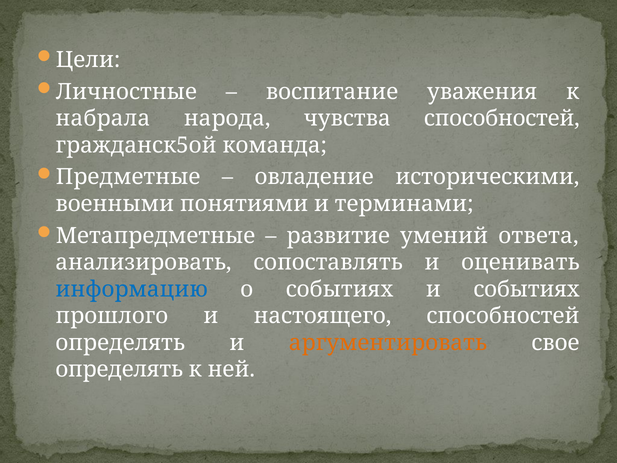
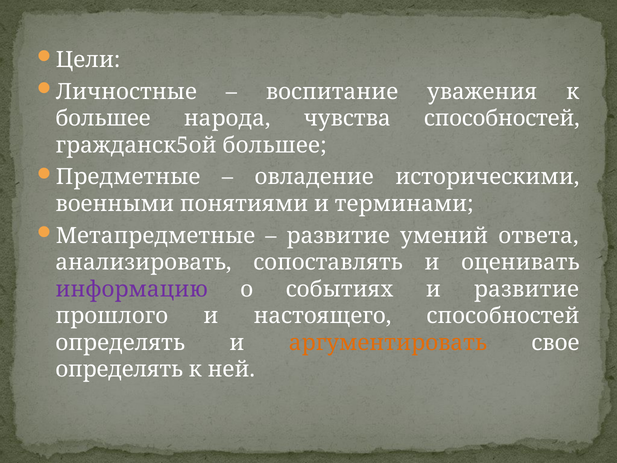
набрала at (103, 118): набрала -> большее
гражданск5ой команда: команда -> большее
информацию colour: blue -> purple
и событиях: событиях -> развитие
